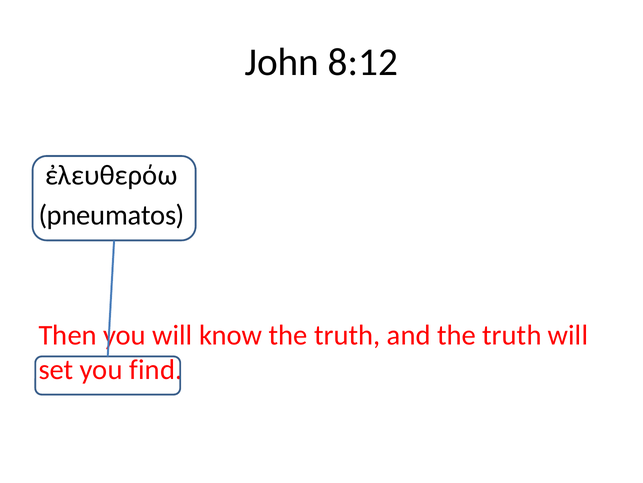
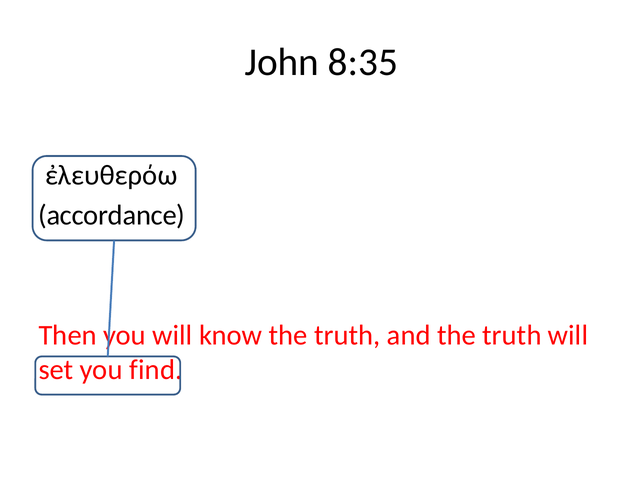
8:12: 8:12 -> 8:35
pneumatos: pneumatos -> accordance
